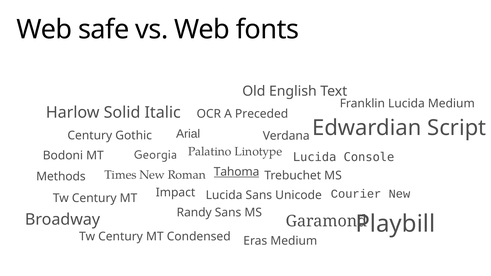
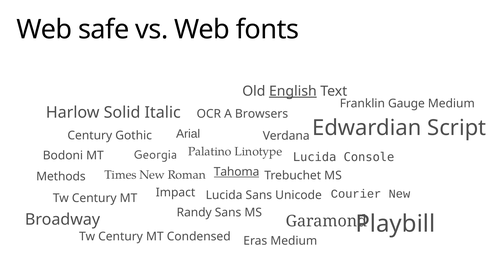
English underline: none -> present
Franklin Lucida: Lucida -> Gauge
Preceded: Preceded -> Browsers
